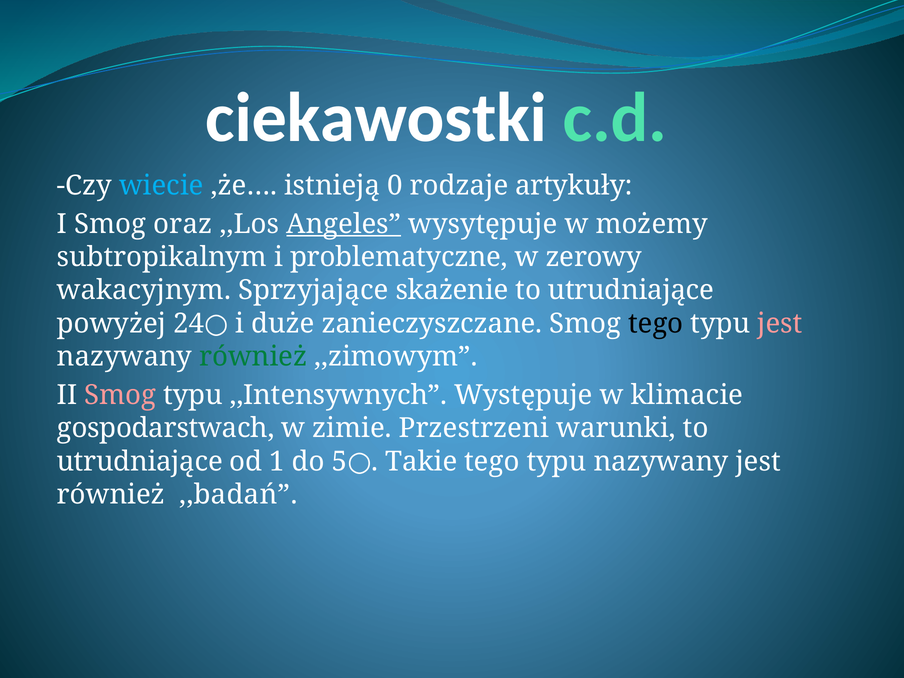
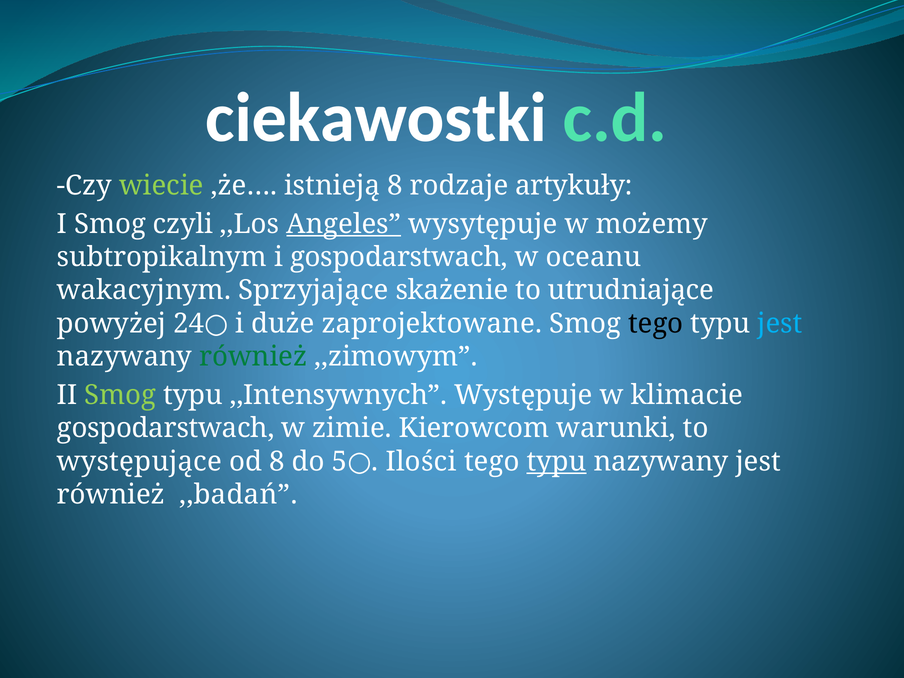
wiecie colour: light blue -> light green
istnieją 0: 0 -> 8
oraz: oraz -> czyli
i problematyczne: problematyczne -> gospodarstwach
zerowy: zerowy -> oceanu
zanieczyszczane: zanieczyszczane -> zaprojektowane
jest at (780, 323) colour: pink -> light blue
Smog at (120, 395) colour: pink -> light green
Przestrzeni: Przestrzeni -> Kierowcom
utrudniające at (140, 461): utrudniające -> występujące
od 1: 1 -> 8
Takie: Takie -> Ilości
typu at (557, 461) underline: none -> present
